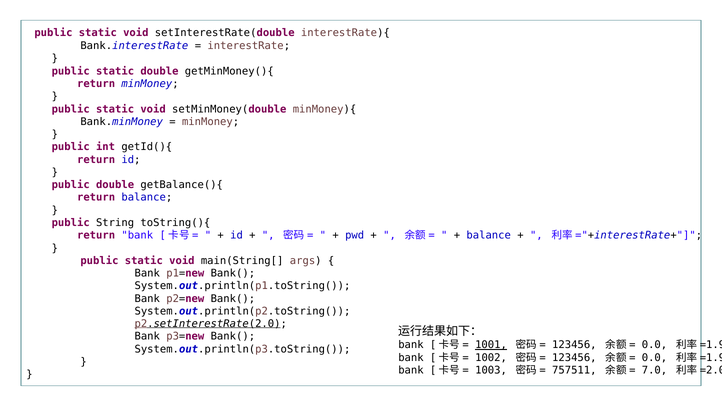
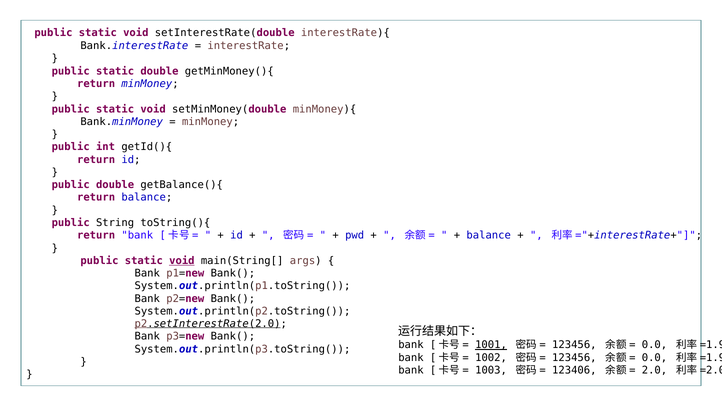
void at (182, 261) underline: none -> present
757511: 757511 -> 123406
7.0: 7.0 -> 2.0
